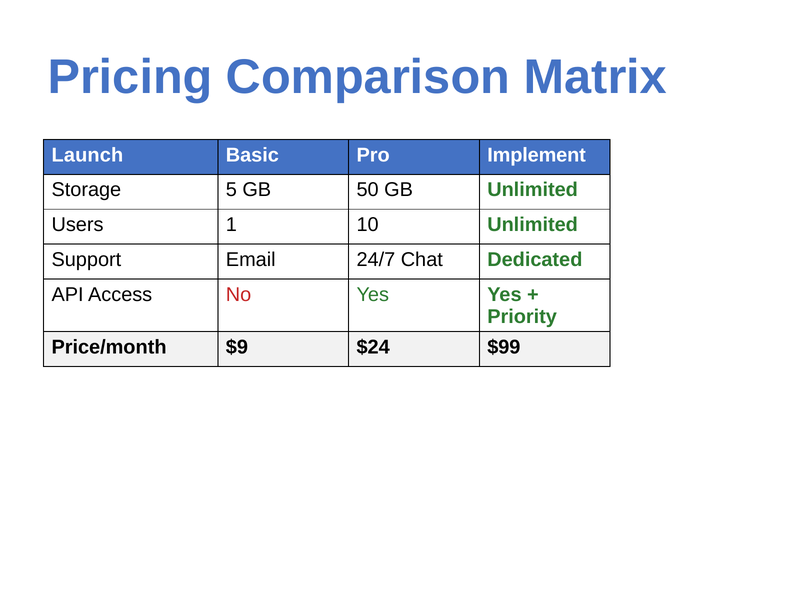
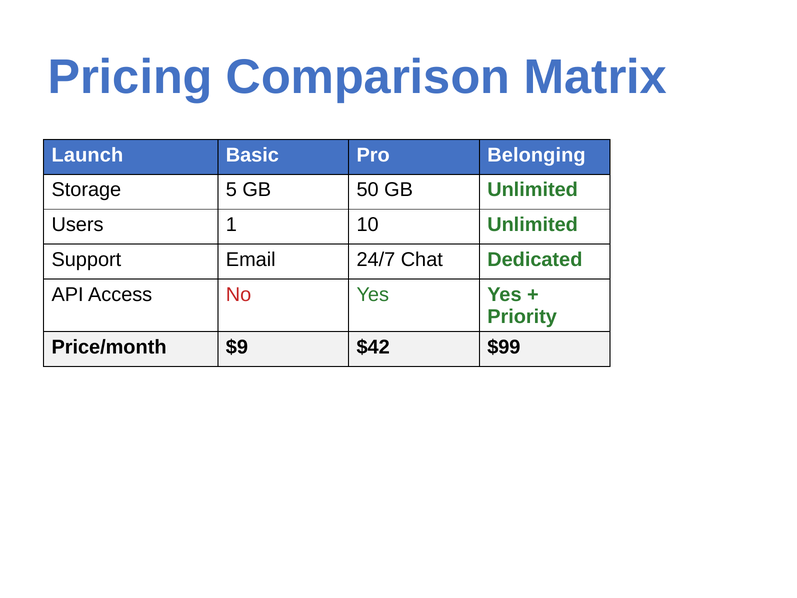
Implement: Implement -> Belonging
$24: $24 -> $42
